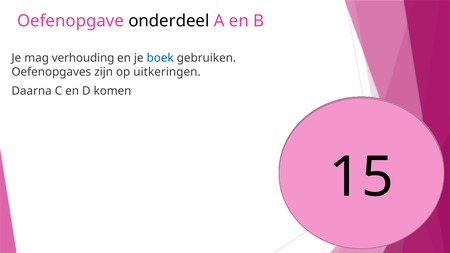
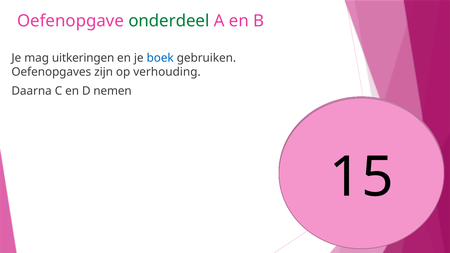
onderdeel colour: black -> green
verhouding: verhouding -> uitkeringen
uitkeringen: uitkeringen -> verhouding
komen: komen -> nemen
